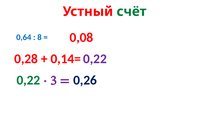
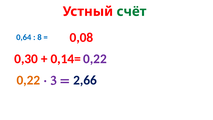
0,28: 0,28 -> 0,30
0,22 colour: green -> orange
0,26: 0,26 -> 2,66
